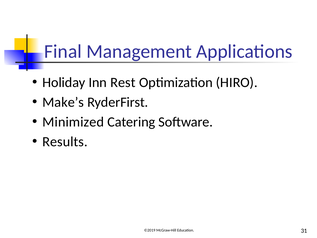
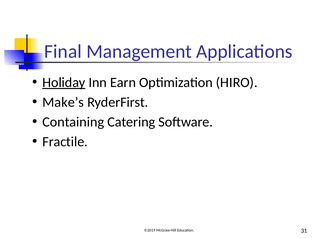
Holiday underline: none -> present
Rest: Rest -> Earn
Minimized: Minimized -> Containing
Results: Results -> Fractile
